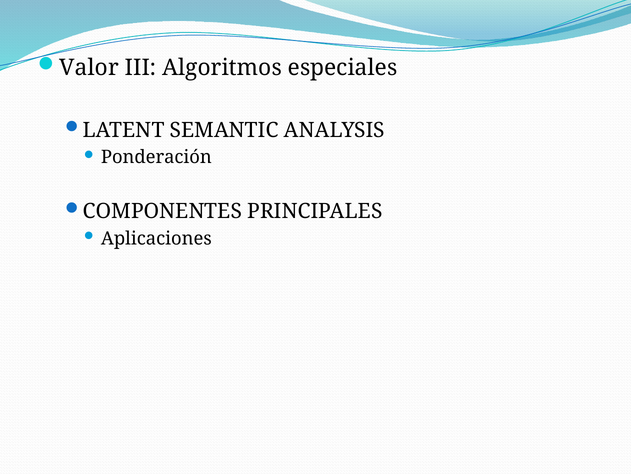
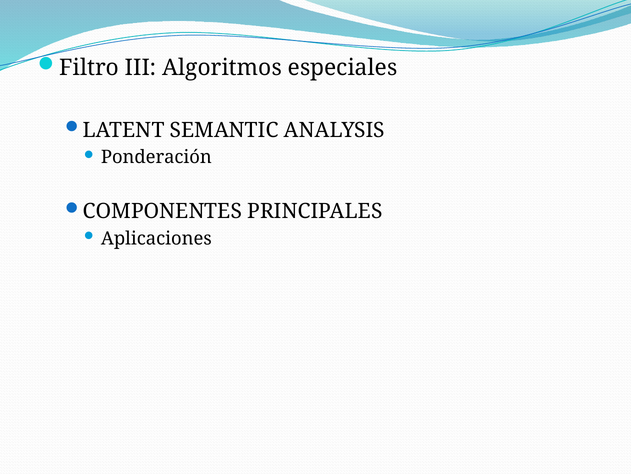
Valor: Valor -> Filtro
